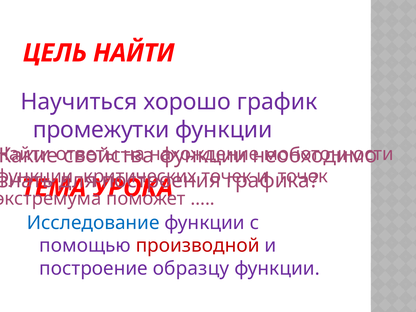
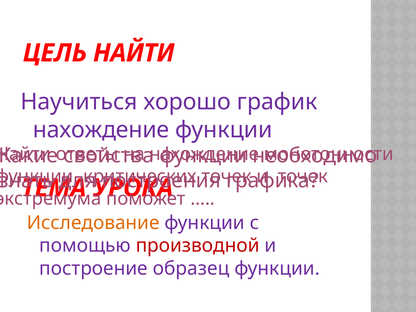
промежутки at (101, 130): промежутки -> нахождение
Исследование colour: blue -> orange
образцу: образцу -> образец
